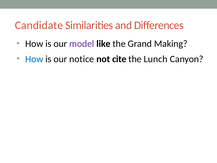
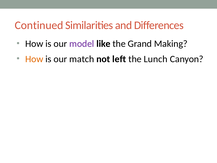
Candidate: Candidate -> Continued
How at (34, 59) colour: blue -> orange
notice: notice -> match
cite: cite -> left
